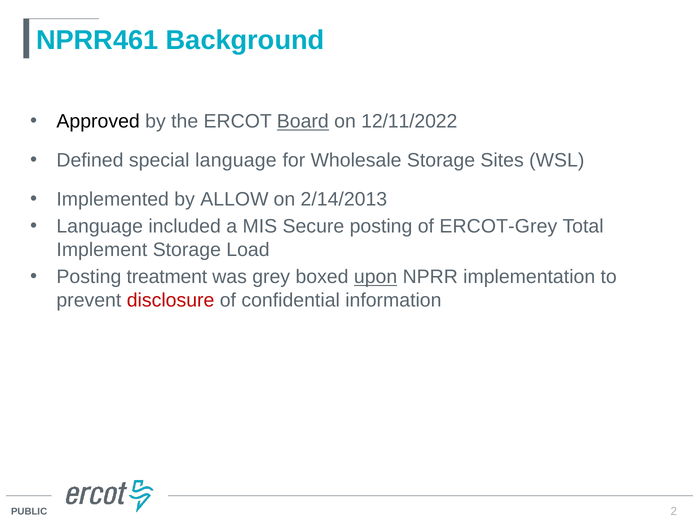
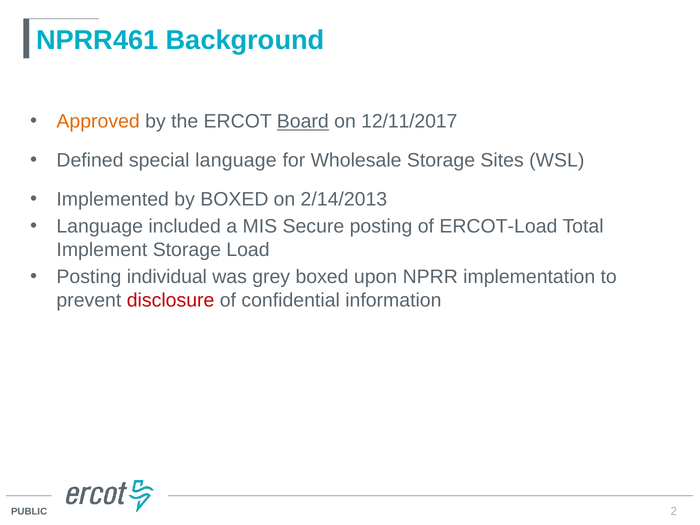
Approved colour: black -> orange
12/11/2022: 12/11/2022 -> 12/11/2017
by ALLOW: ALLOW -> BOXED
ERCOT-Grey: ERCOT-Grey -> ERCOT-Load
treatment: treatment -> individual
upon underline: present -> none
